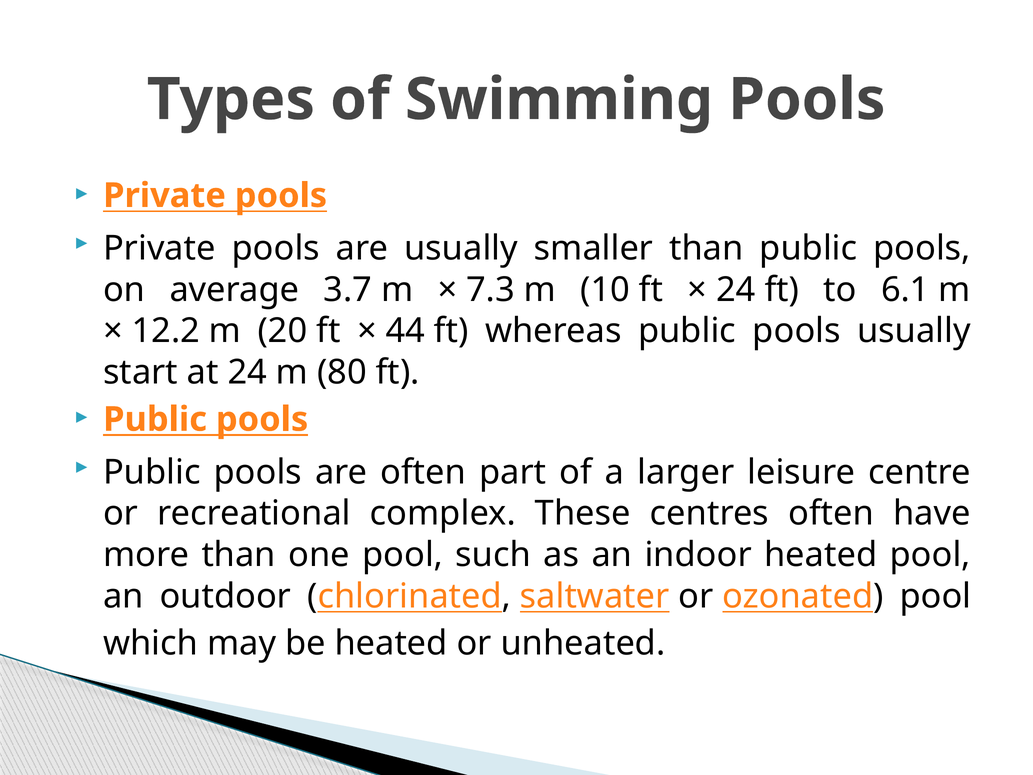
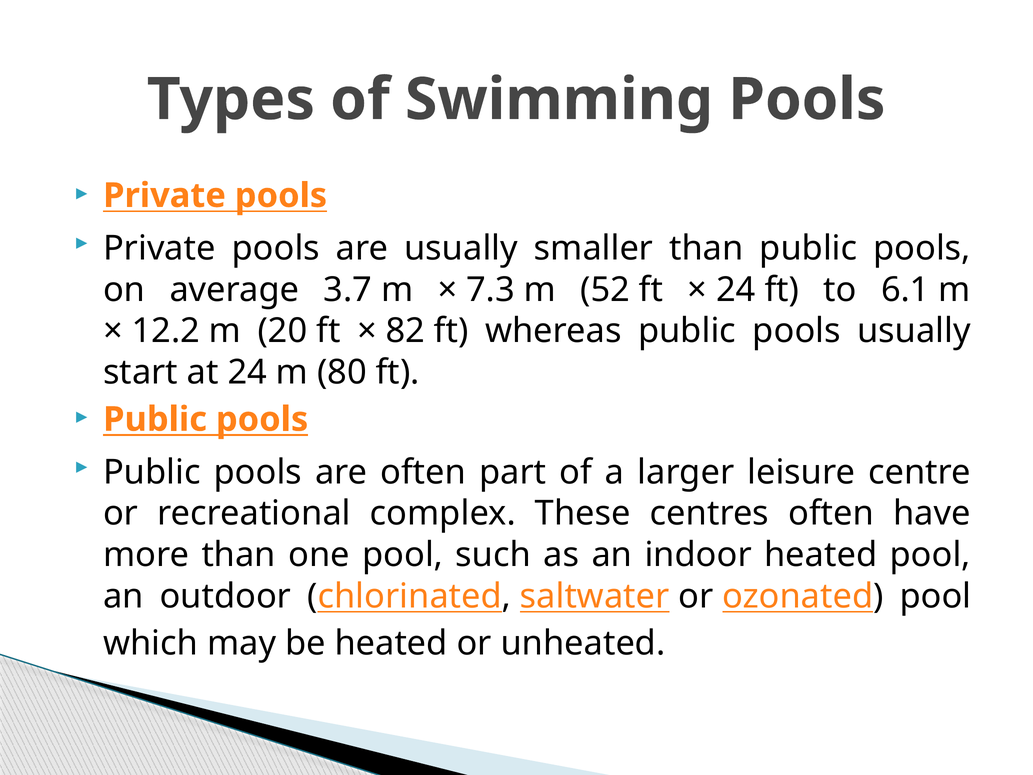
10: 10 -> 52
44: 44 -> 82
